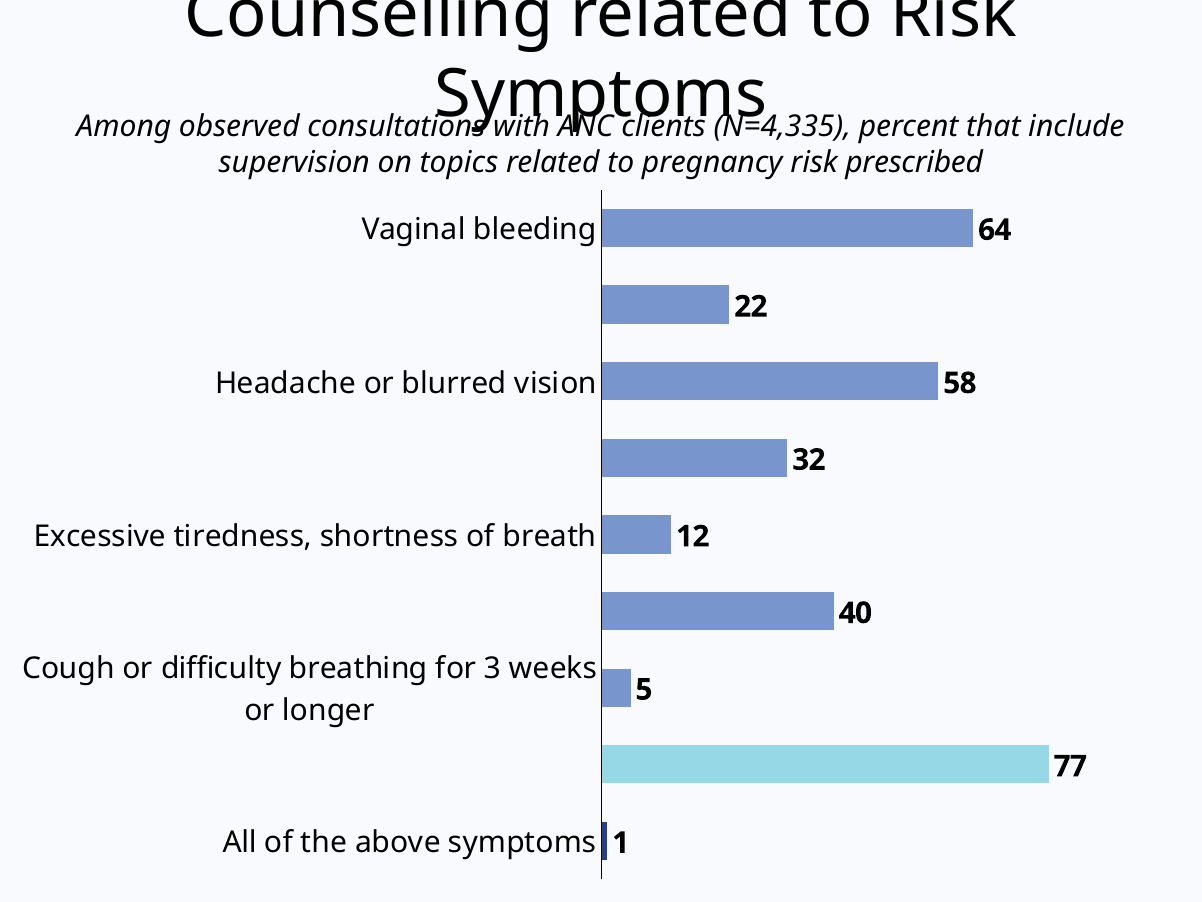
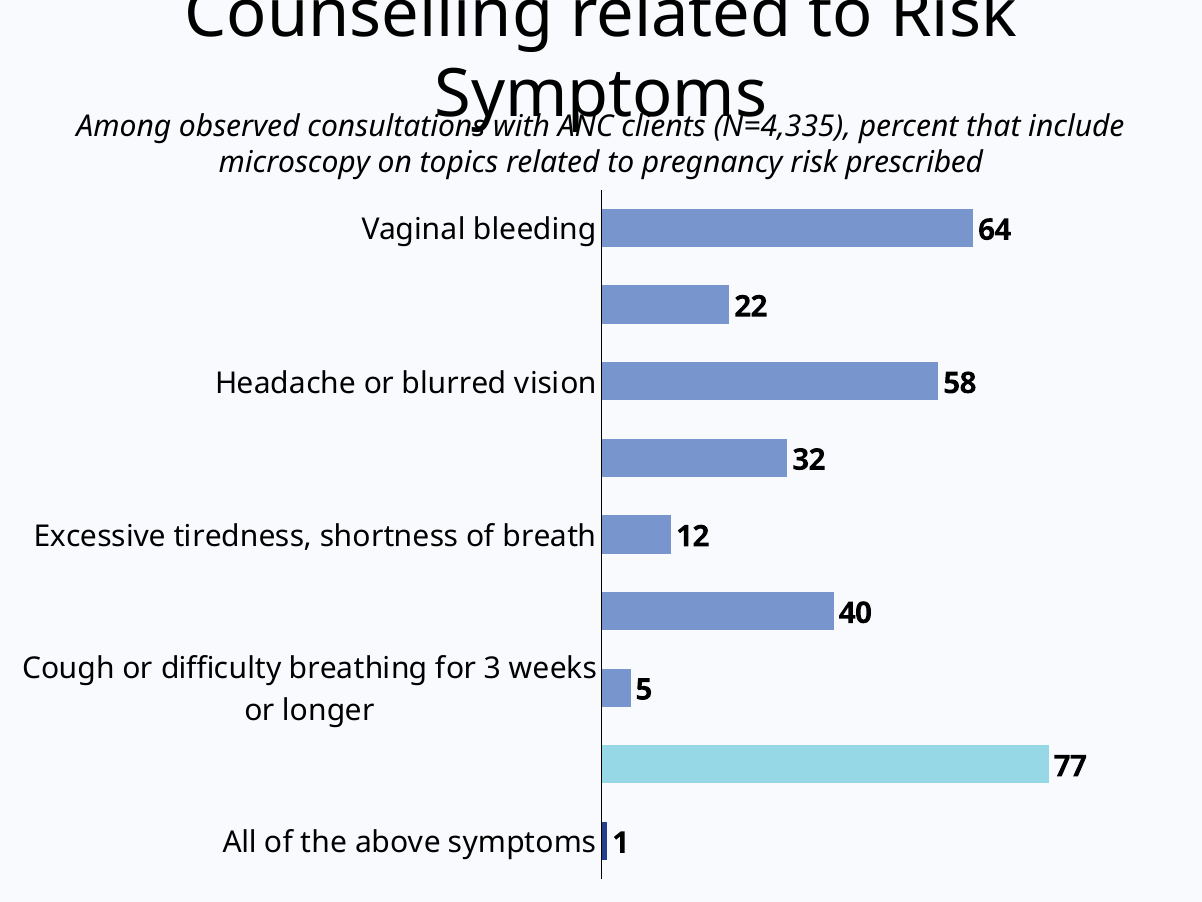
supervision: supervision -> microscopy
